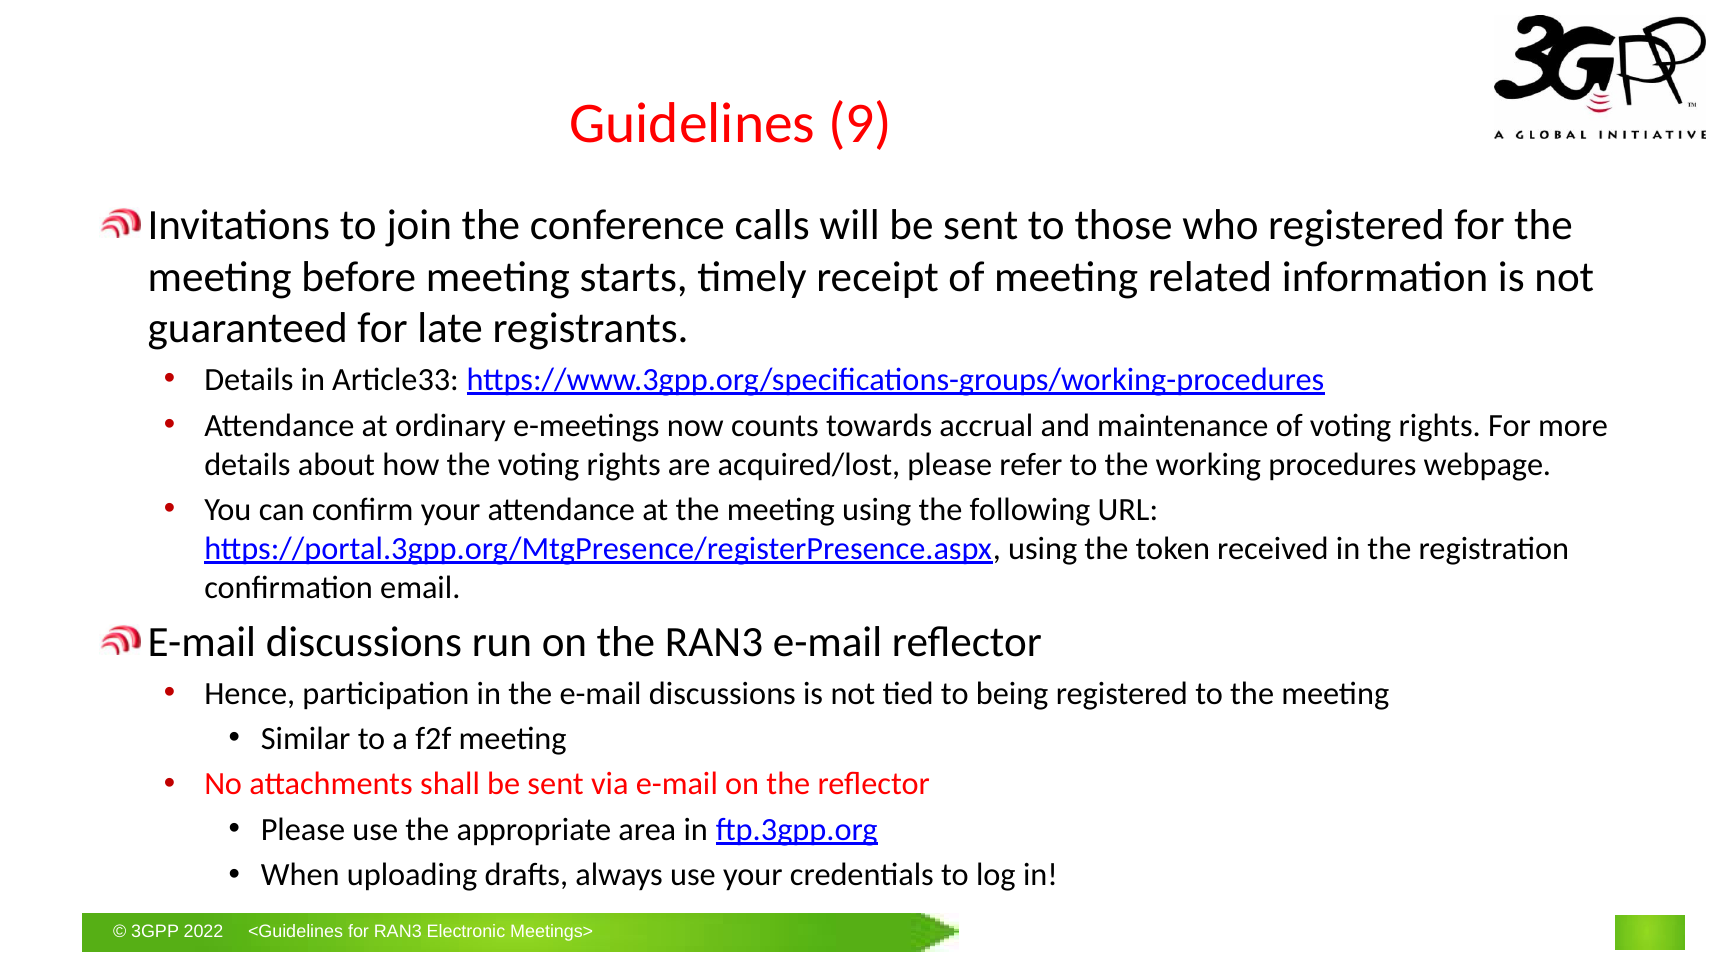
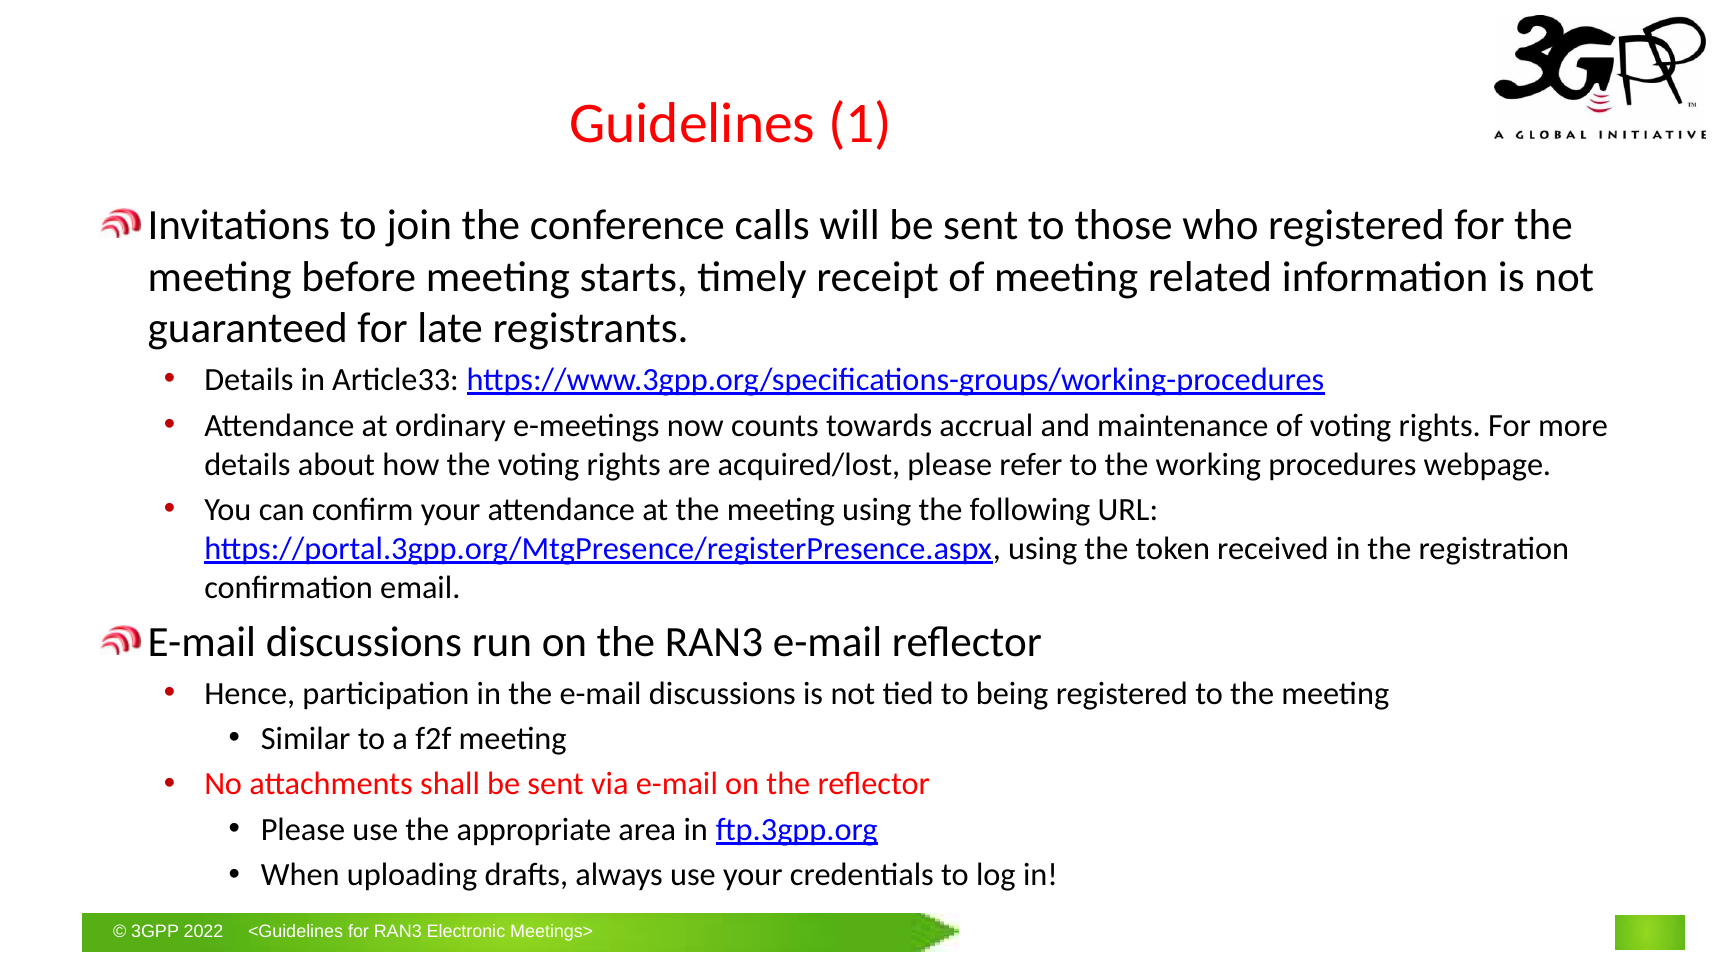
9: 9 -> 1
